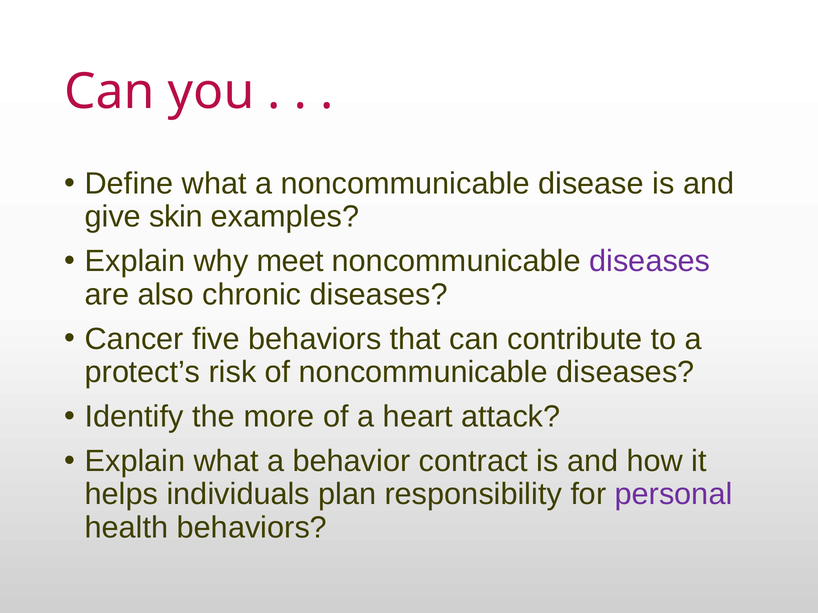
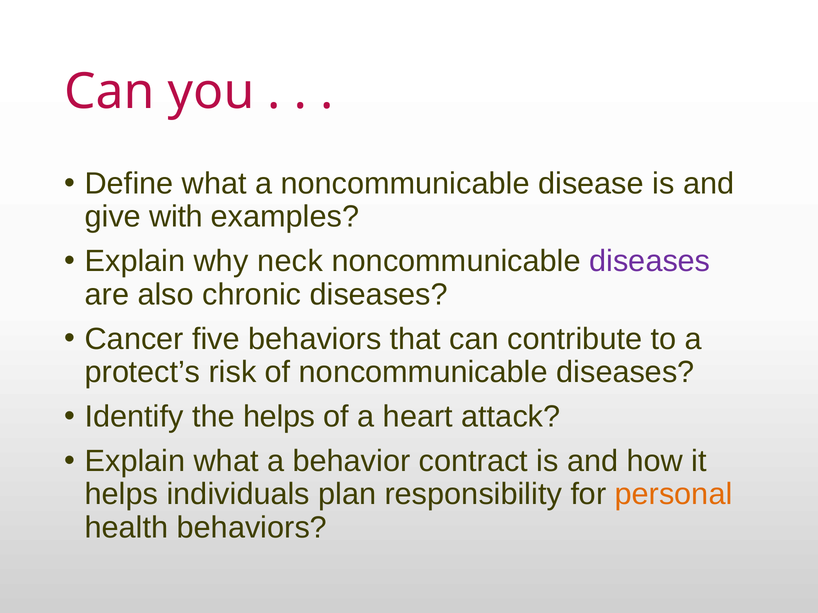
skin: skin -> with
meet: meet -> neck
the more: more -> helps
personal colour: purple -> orange
